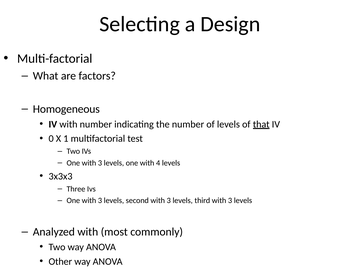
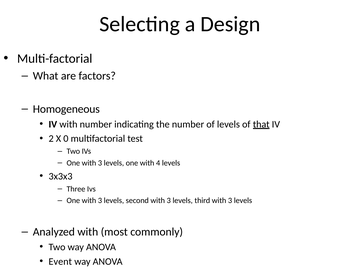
0: 0 -> 2
1: 1 -> 0
Other: Other -> Event
